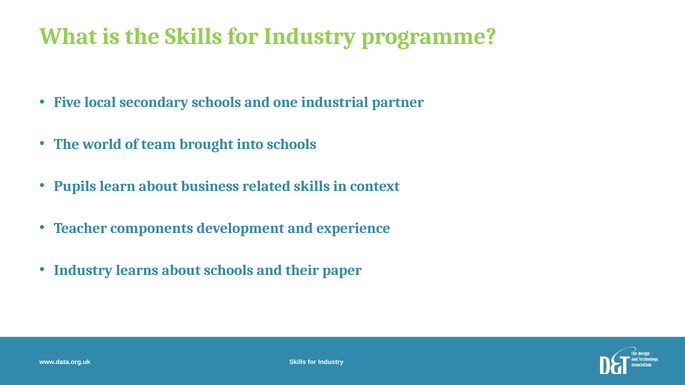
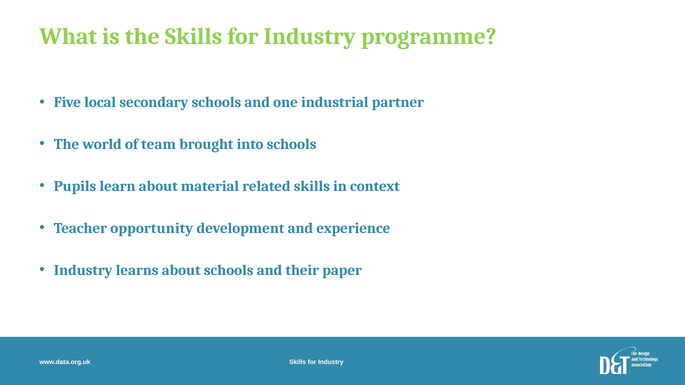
business: business -> material
components: components -> opportunity
